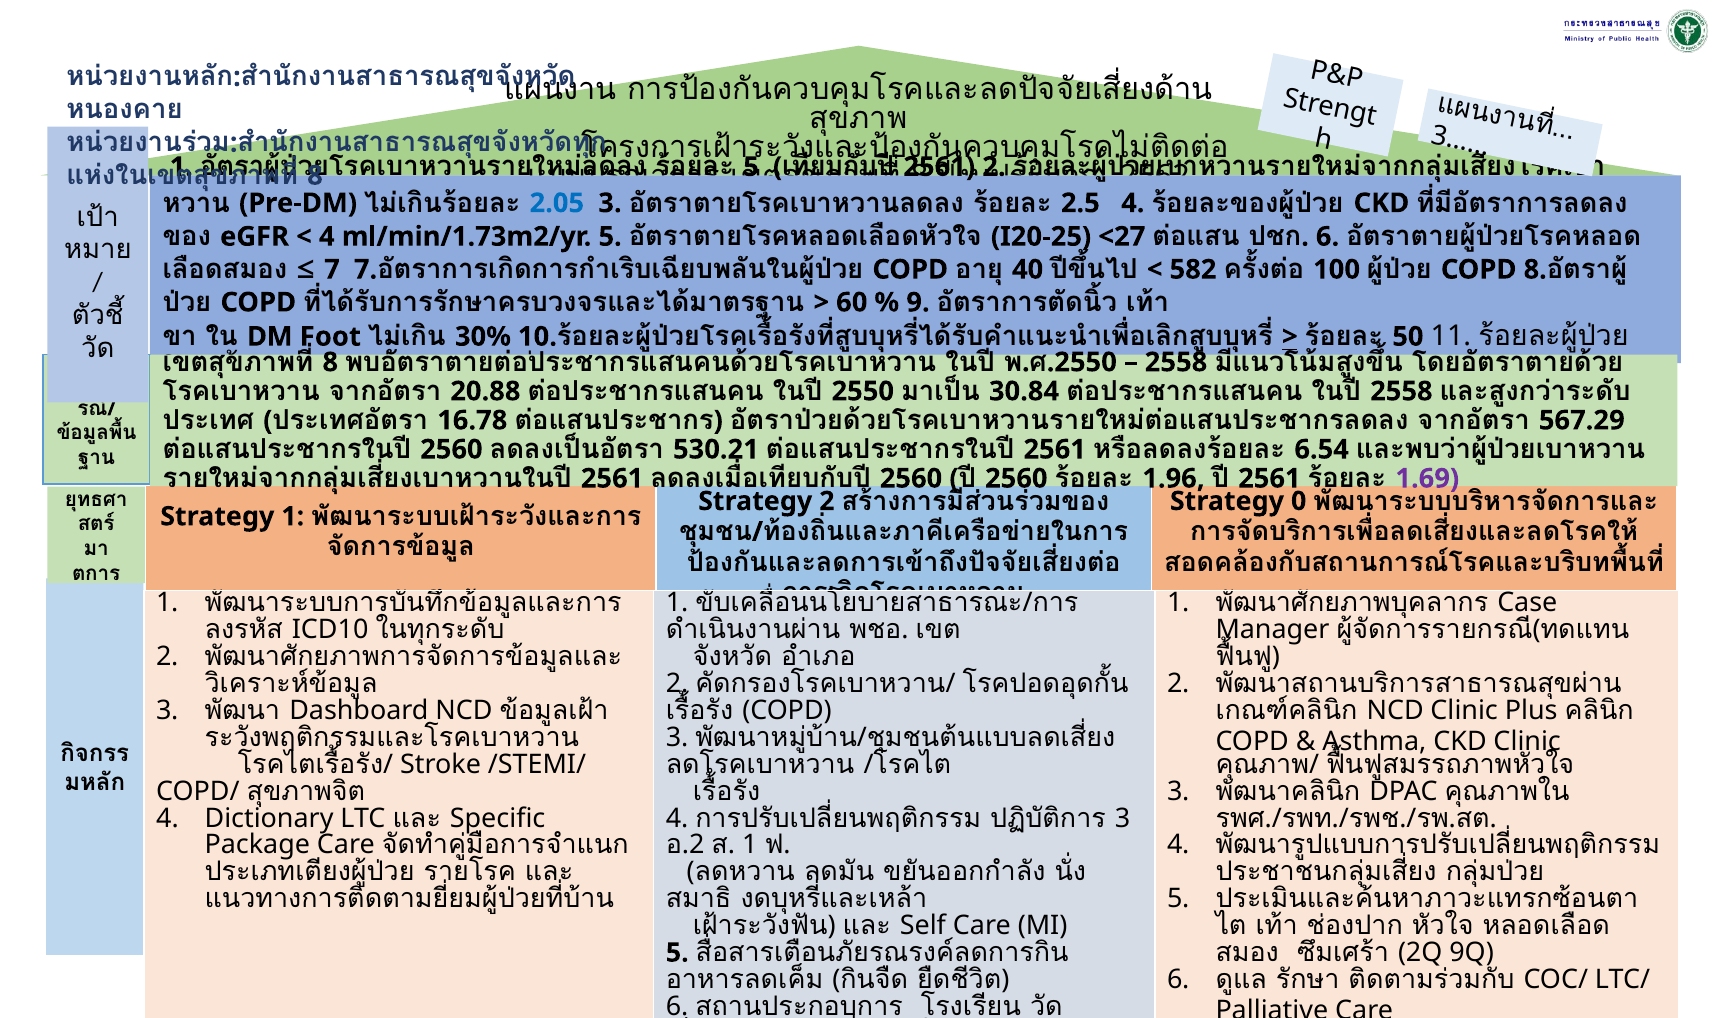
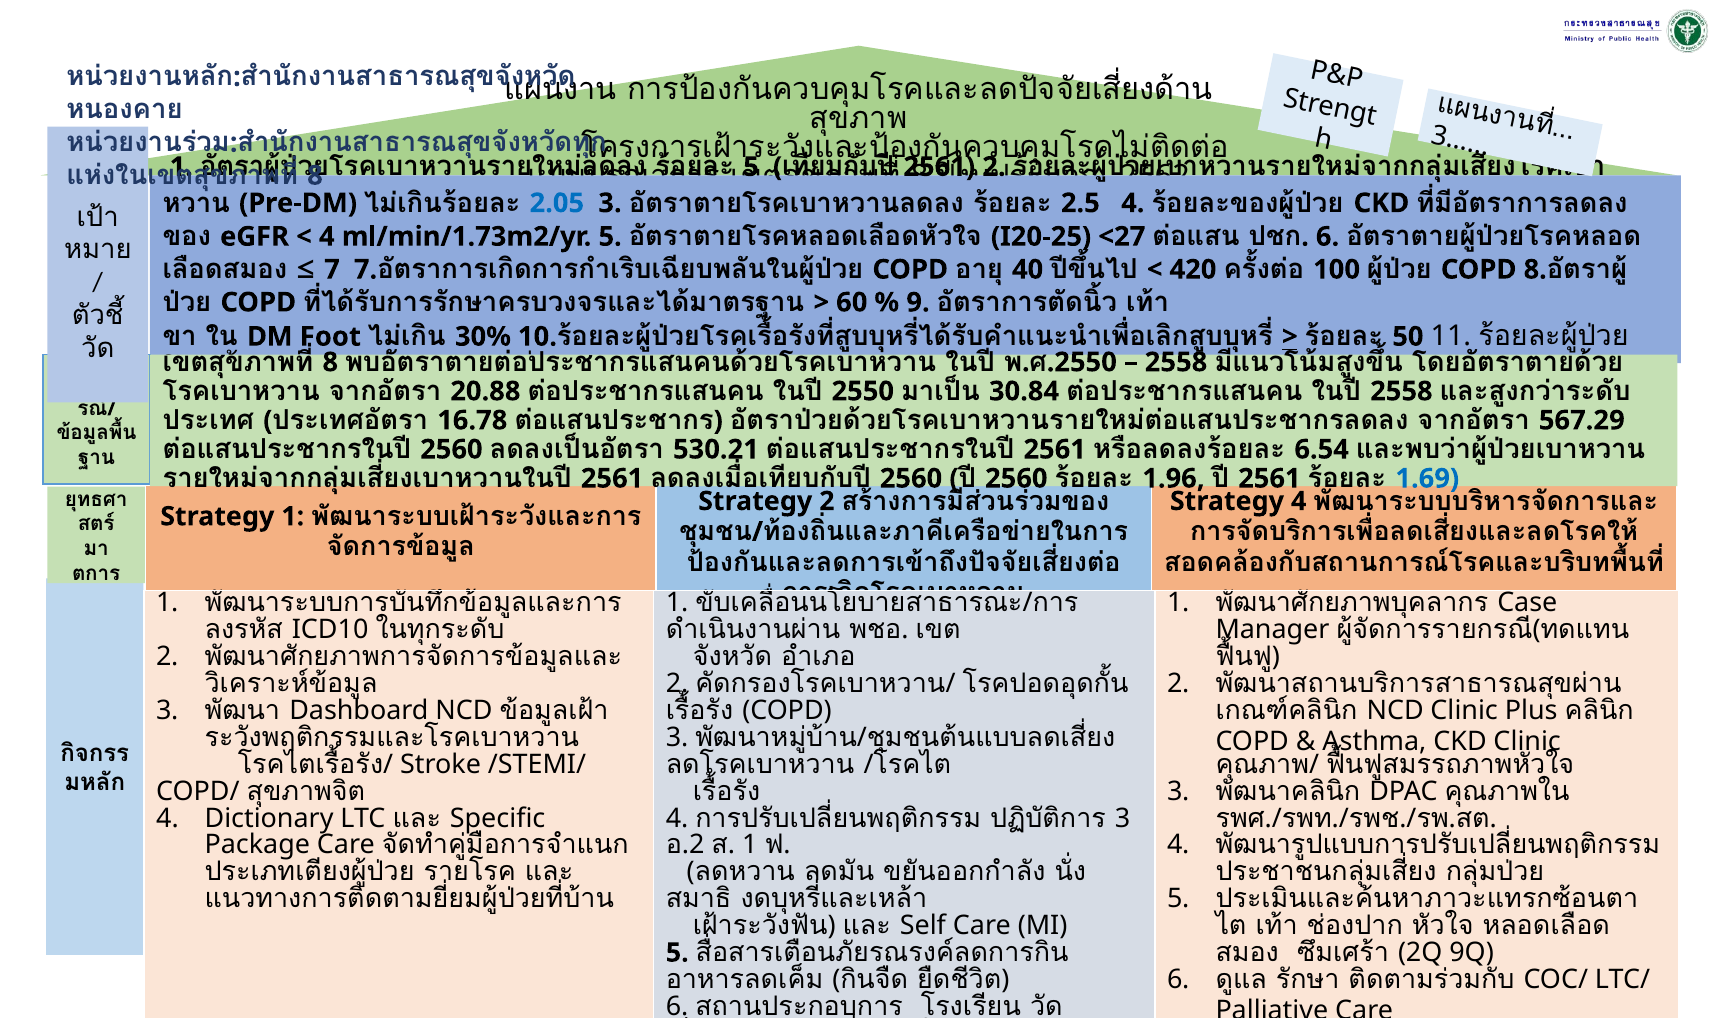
582: 582 -> 420
1.69 colour: purple -> blue
Strategy 0: 0 -> 4
